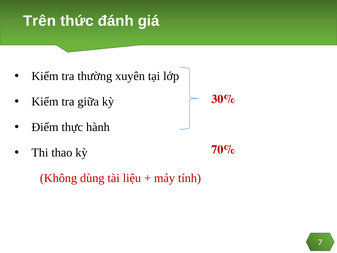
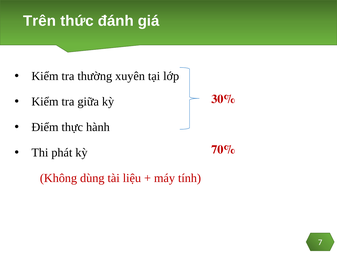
thao: thao -> phát
